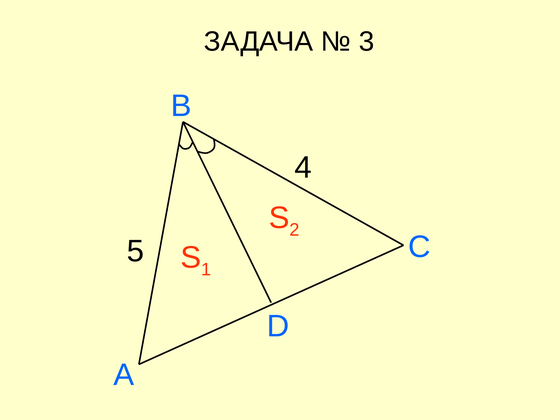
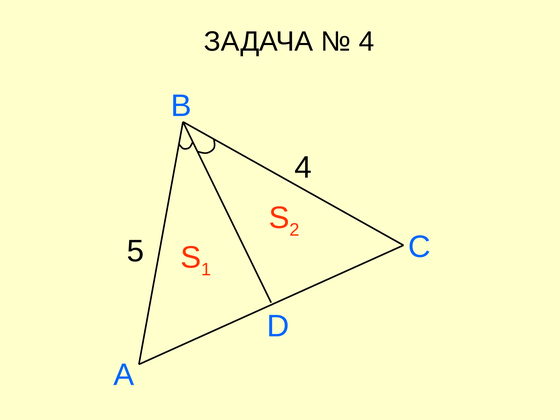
3 at (367, 42): 3 -> 4
